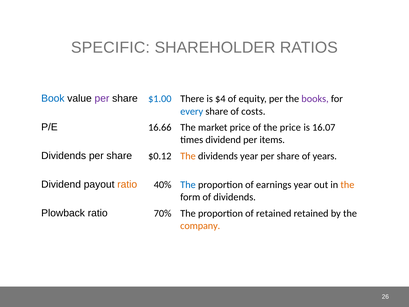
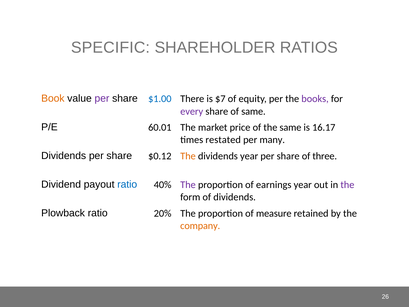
Book colour: blue -> orange
$4: $4 -> $7
every colour: blue -> purple
of costs: costs -> same
16.66: 16.66 -> 60.01
the price: price -> same
16.07: 16.07 -> 16.17
times dividend: dividend -> restated
items: items -> many
years: years -> three
ratio at (127, 184) colour: orange -> blue
The at (188, 185) colour: blue -> purple
the at (347, 185) colour: orange -> purple
70%: 70% -> 20%
of retained: retained -> measure
